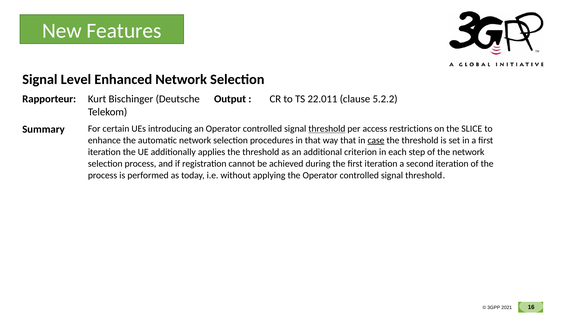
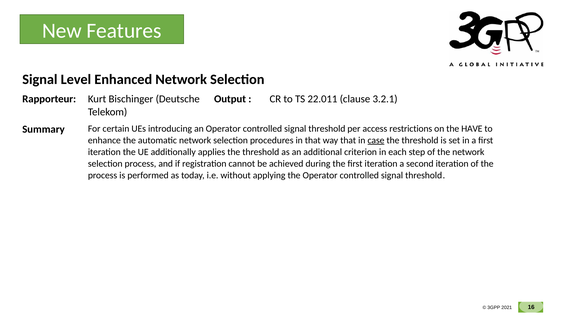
5.2.2: 5.2.2 -> 3.2.1
threshold at (327, 129) underline: present -> none
SLICE: SLICE -> HAVE
